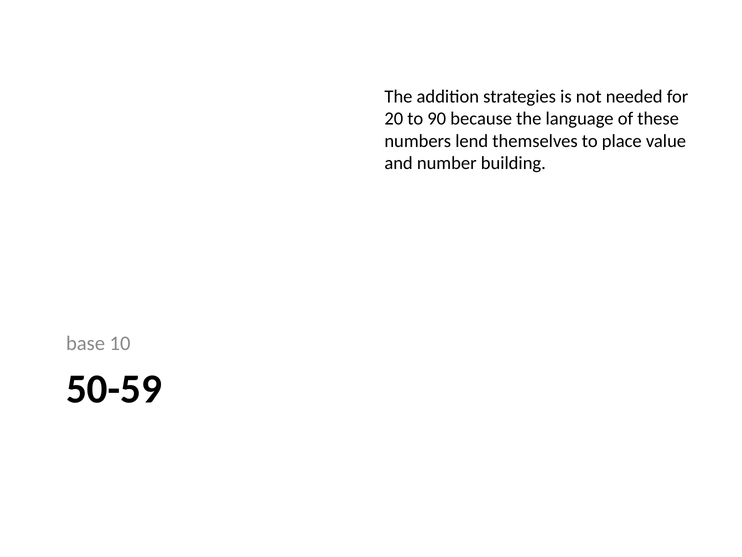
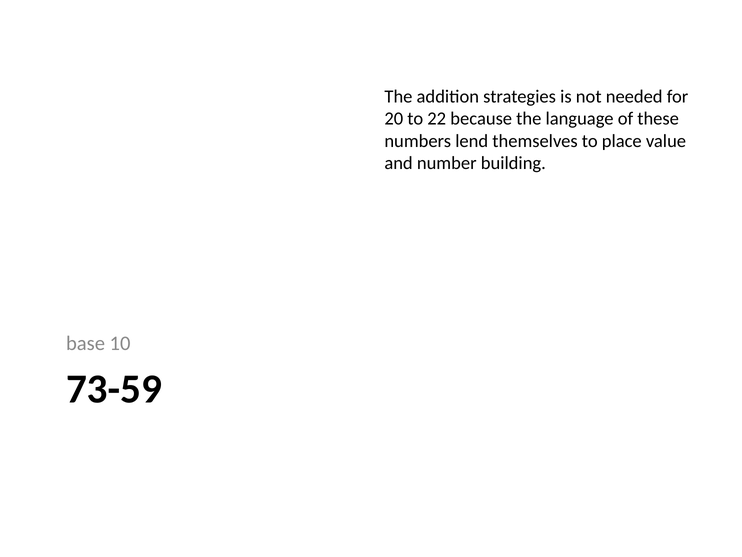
90: 90 -> 22
50-59: 50-59 -> 73-59
